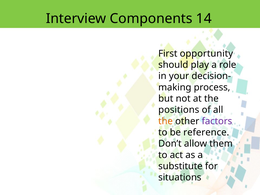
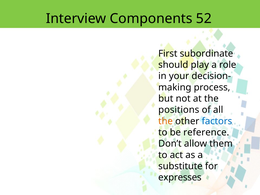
14: 14 -> 52
opportunity: opportunity -> subordinate
factors colour: purple -> blue
situations: situations -> expresses
